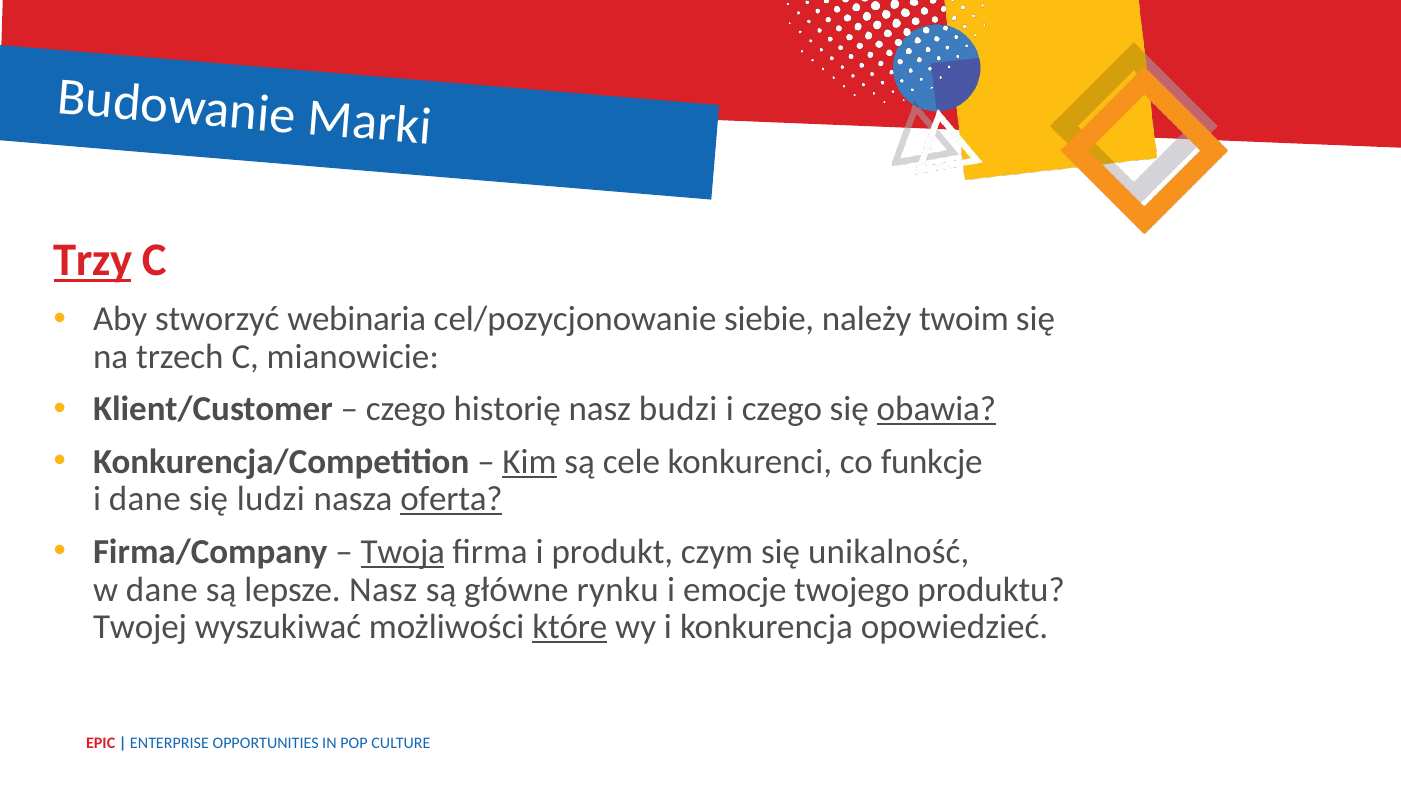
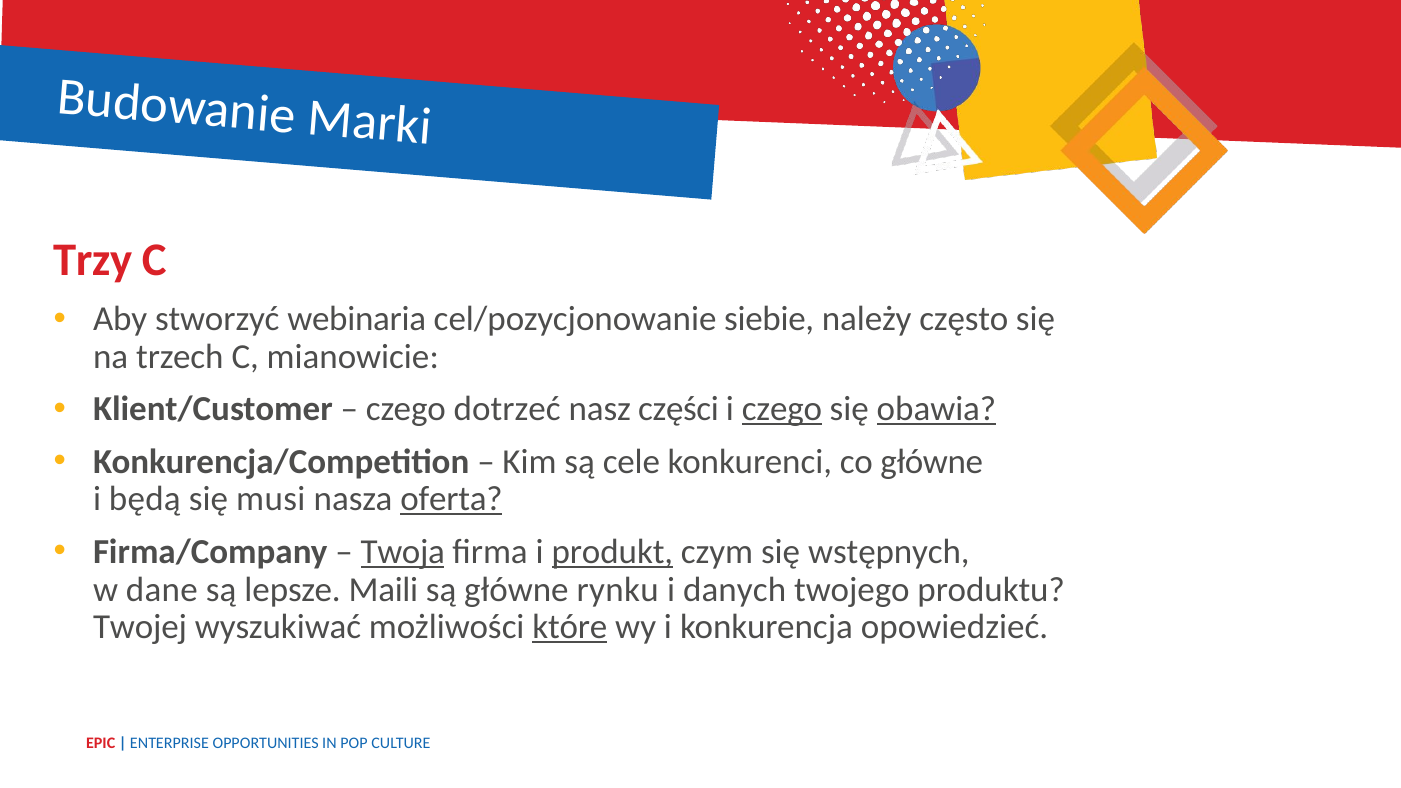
Trzy underline: present -> none
twoim: twoim -> często
historię: historię -> dotrzeć
budzi: budzi -> części
czego at (782, 409) underline: none -> present
Kim underline: present -> none
co funkcje: funkcje -> główne
i dane: dane -> będą
ludzi: ludzi -> musi
produkt underline: none -> present
unikalność: unikalność -> wstępnych
lepsze Nasz: Nasz -> Maili
emocje: emocje -> danych
